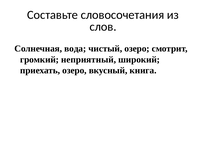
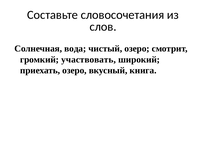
неприятный: неприятный -> участвовать
